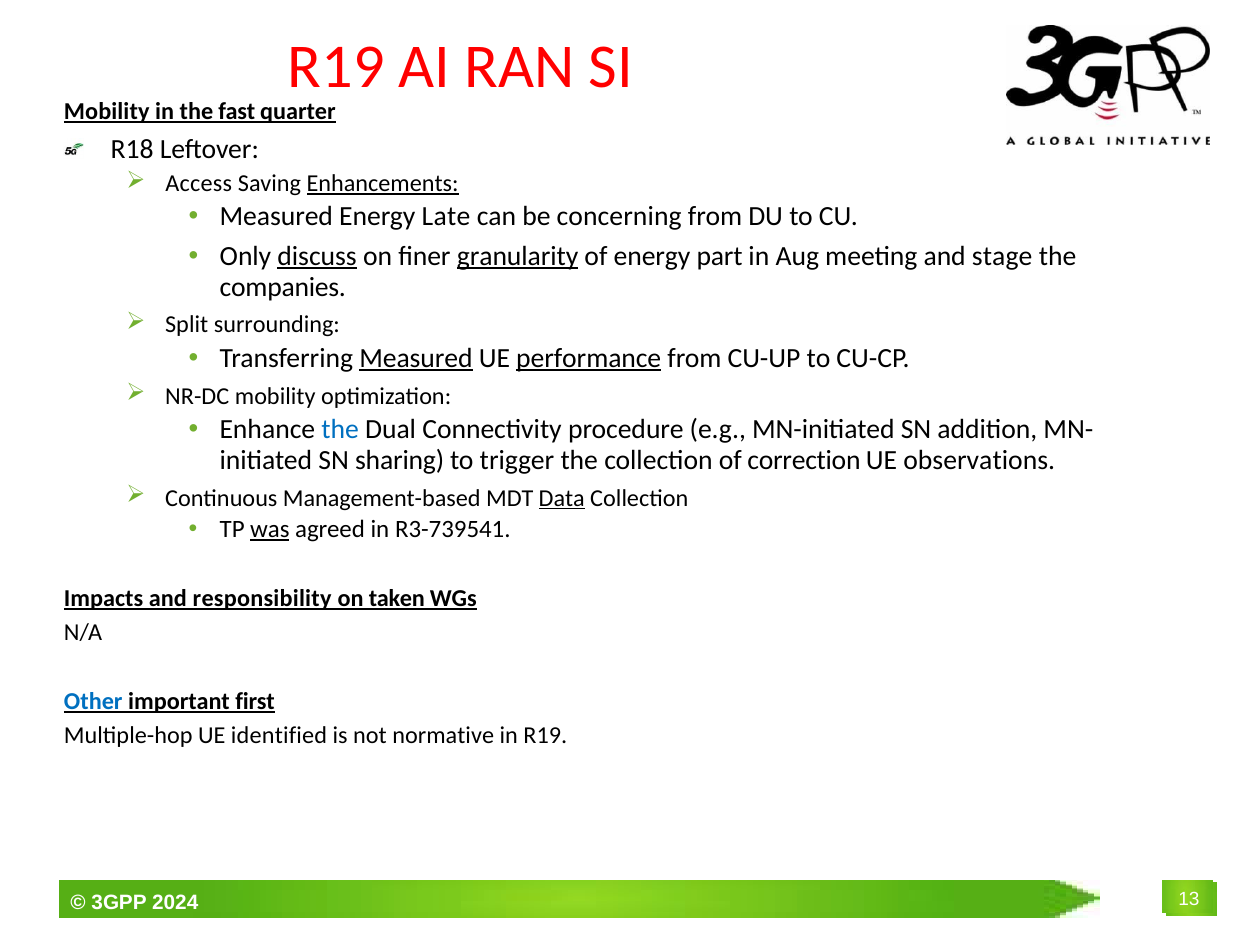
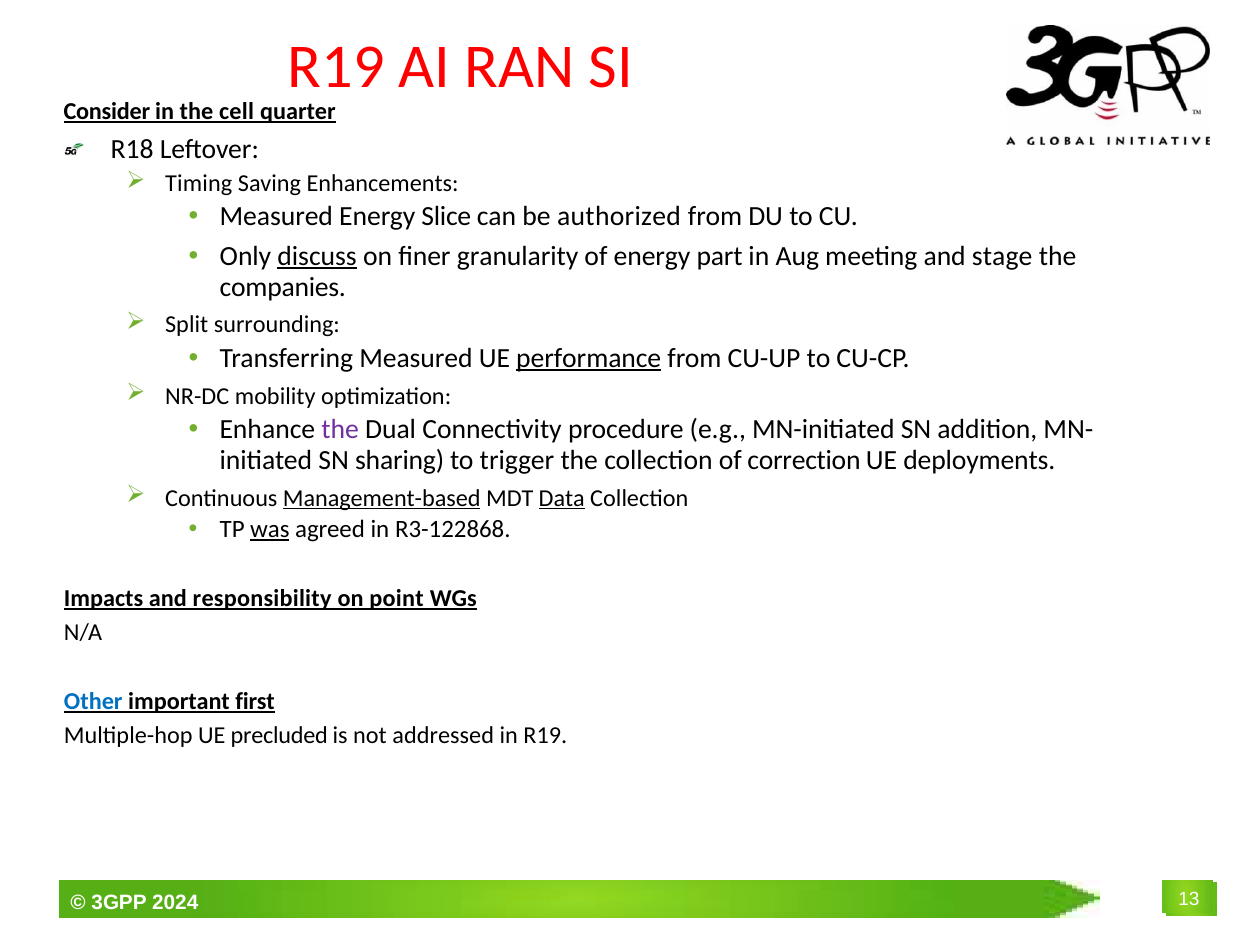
Mobility at (107, 112): Mobility -> Consider
fast: fast -> cell
Access: Access -> Timing
Enhancements underline: present -> none
Late: Late -> Slice
concerning: concerning -> authorized
granularity underline: present -> none
Measured at (416, 358) underline: present -> none
the at (340, 429) colour: blue -> purple
observations: observations -> deployments
Management-based underline: none -> present
R3-739541: R3-739541 -> R3-122868
taken: taken -> point
identified: identified -> precluded
normative: normative -> addressed
